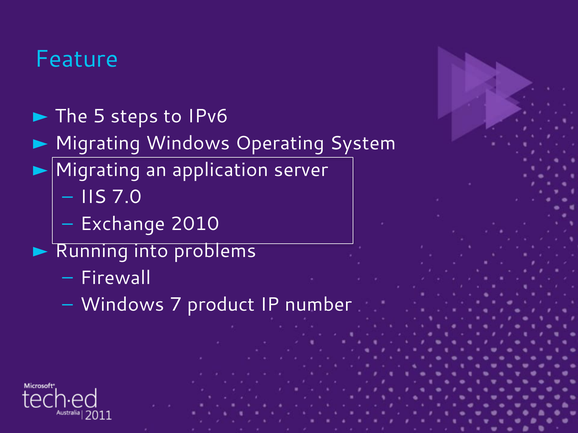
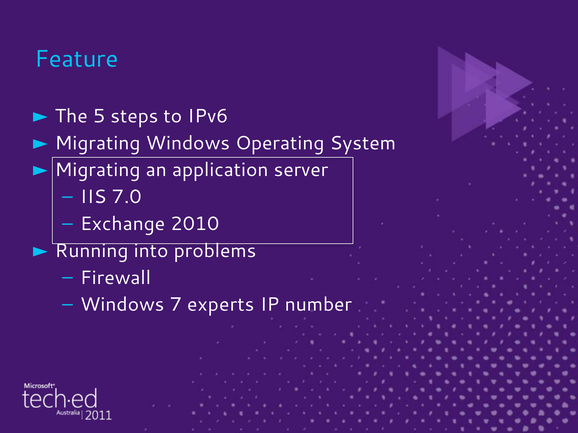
product: product -> experts
